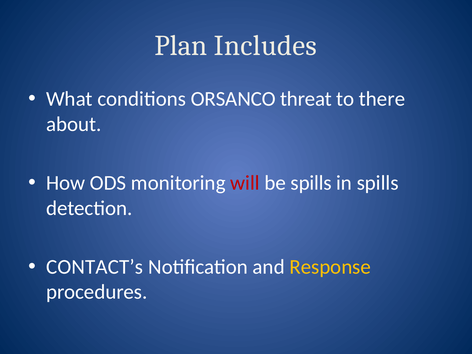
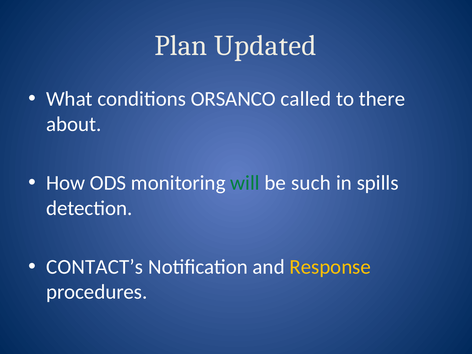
Includes: Includes -> Updated
threat: threat -> called
will colour: red -> green
be spills: spills -> such
